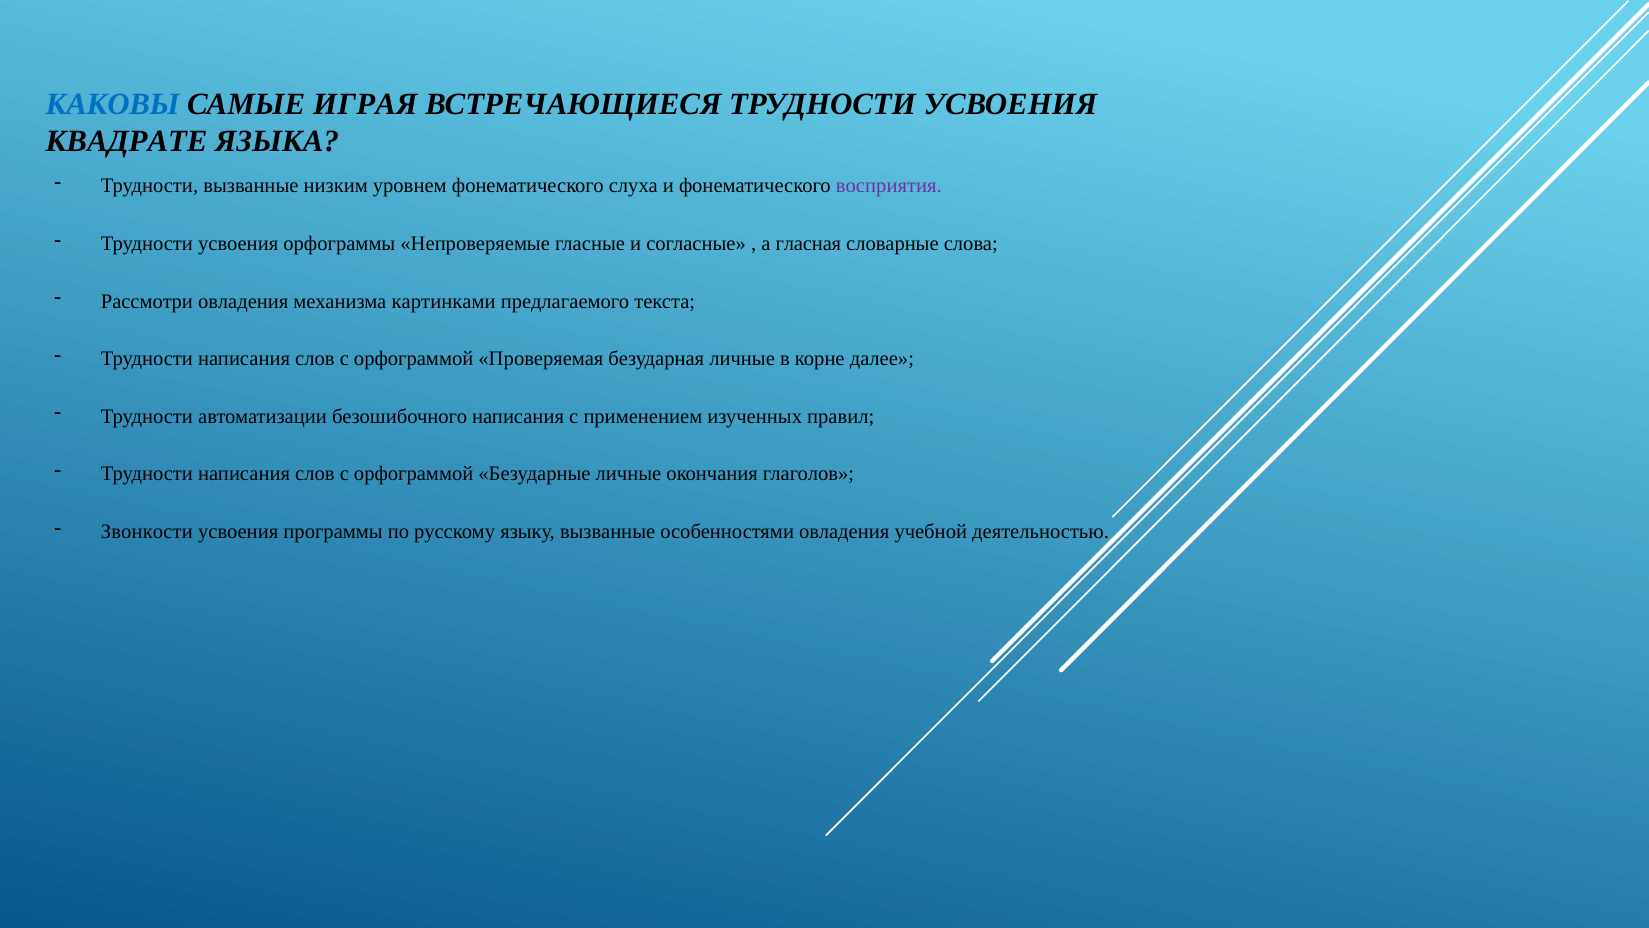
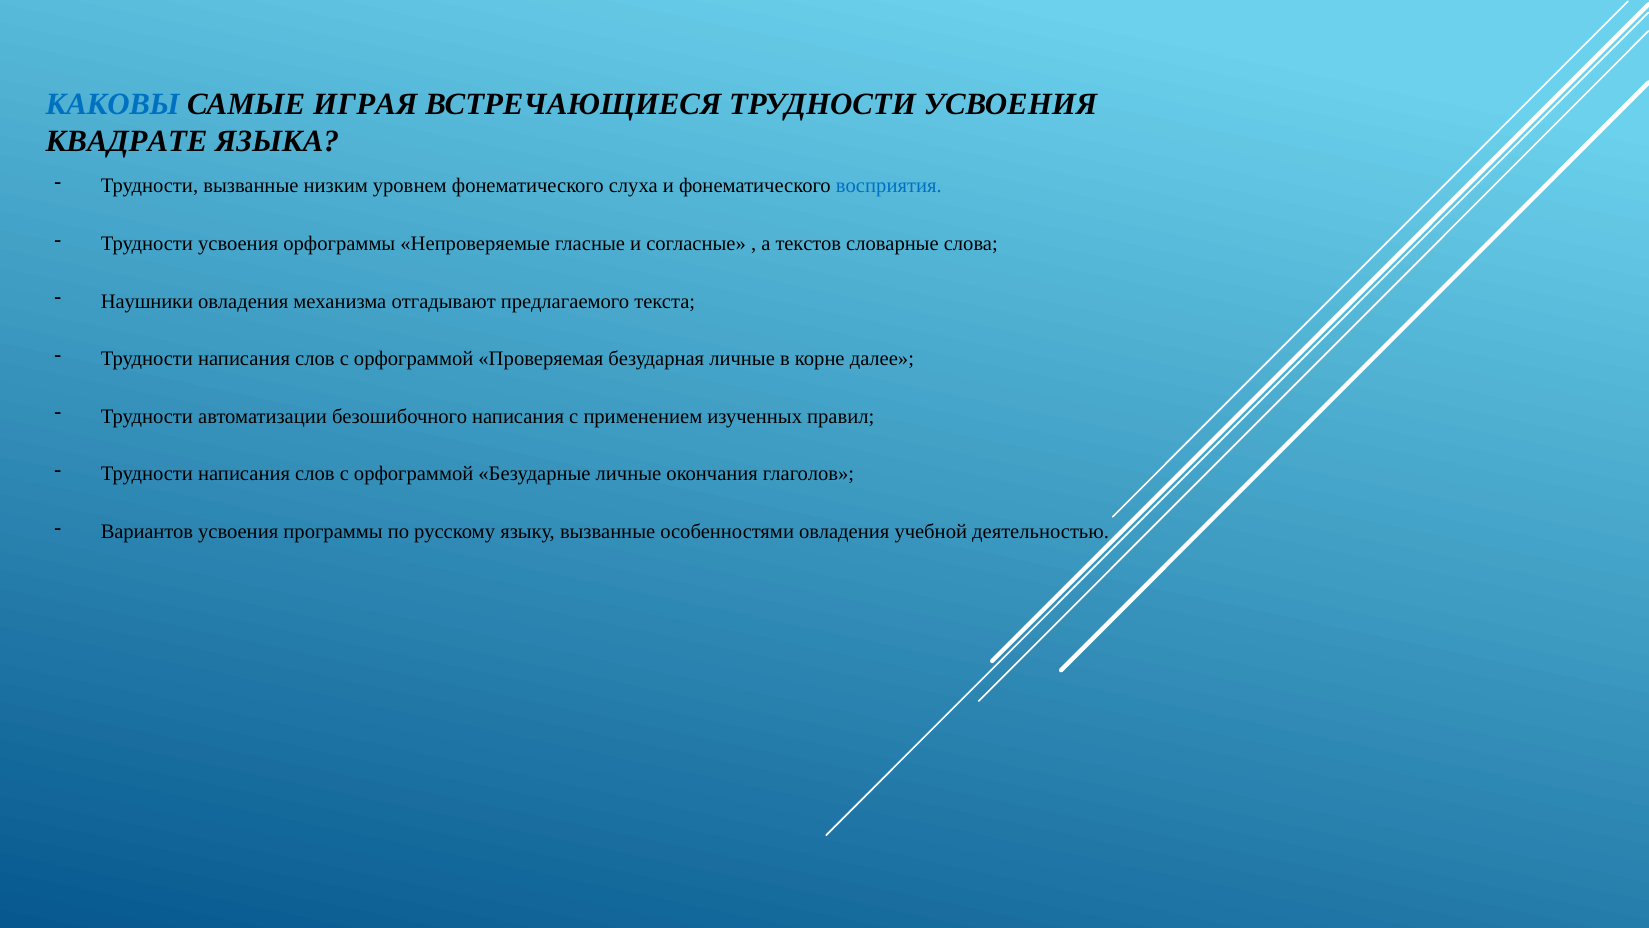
восприятия colour: purple -> blue
гласная: гласная -> текстов
Рассмотри: Рассмотри -> Наушники
картинками: картинками -> отгадывают
Звонкости: Звонкости -> Вариантов
